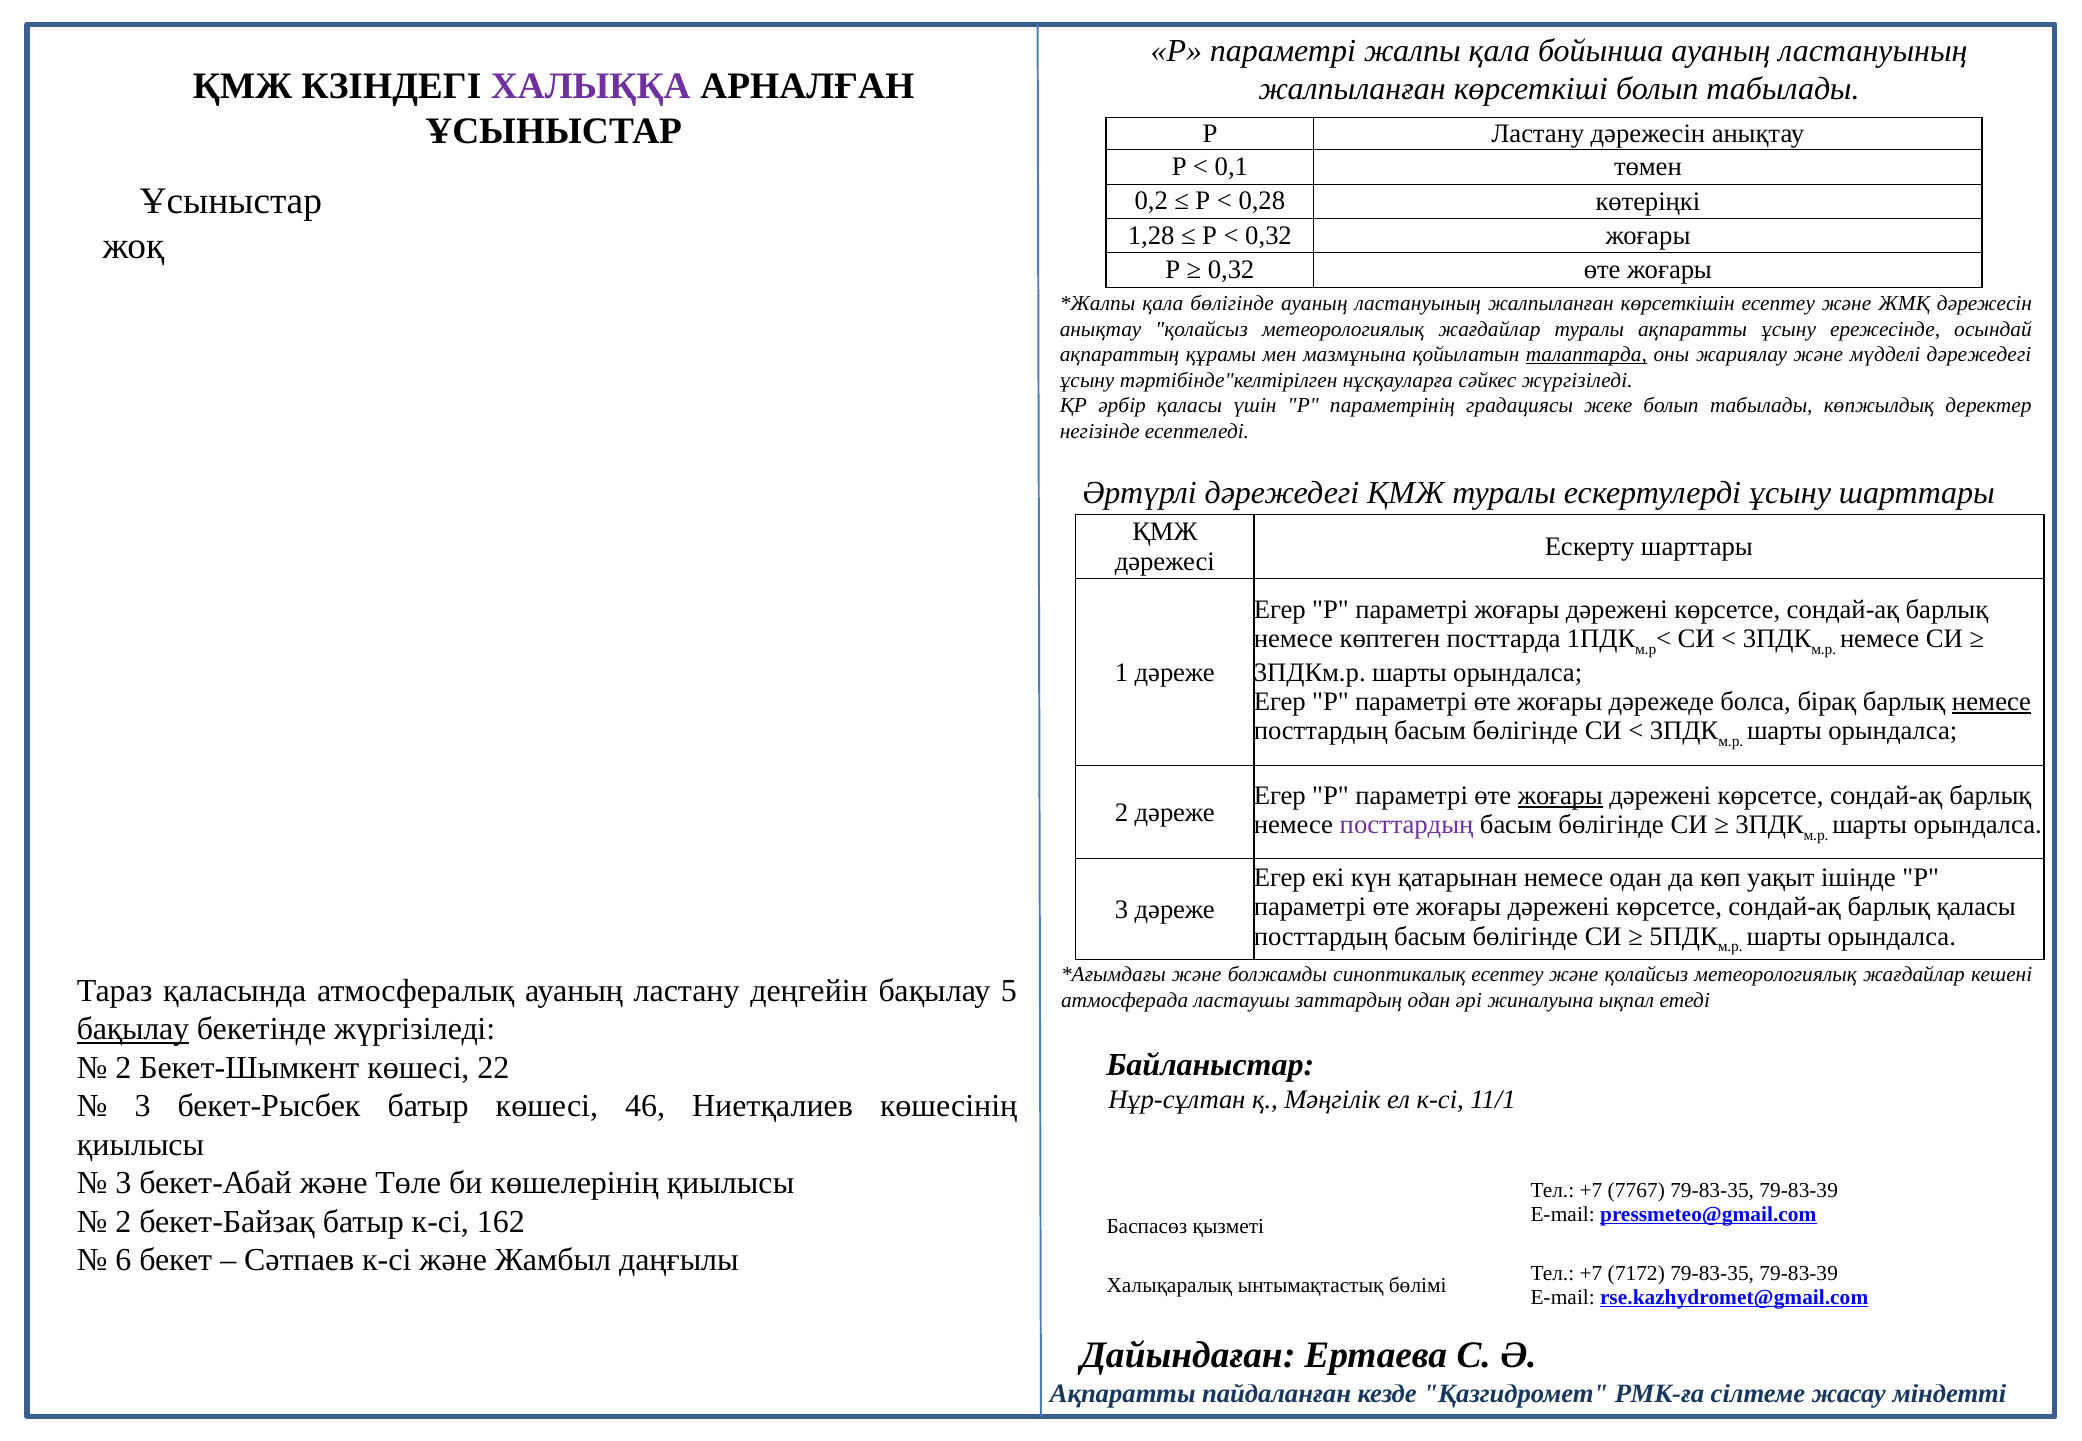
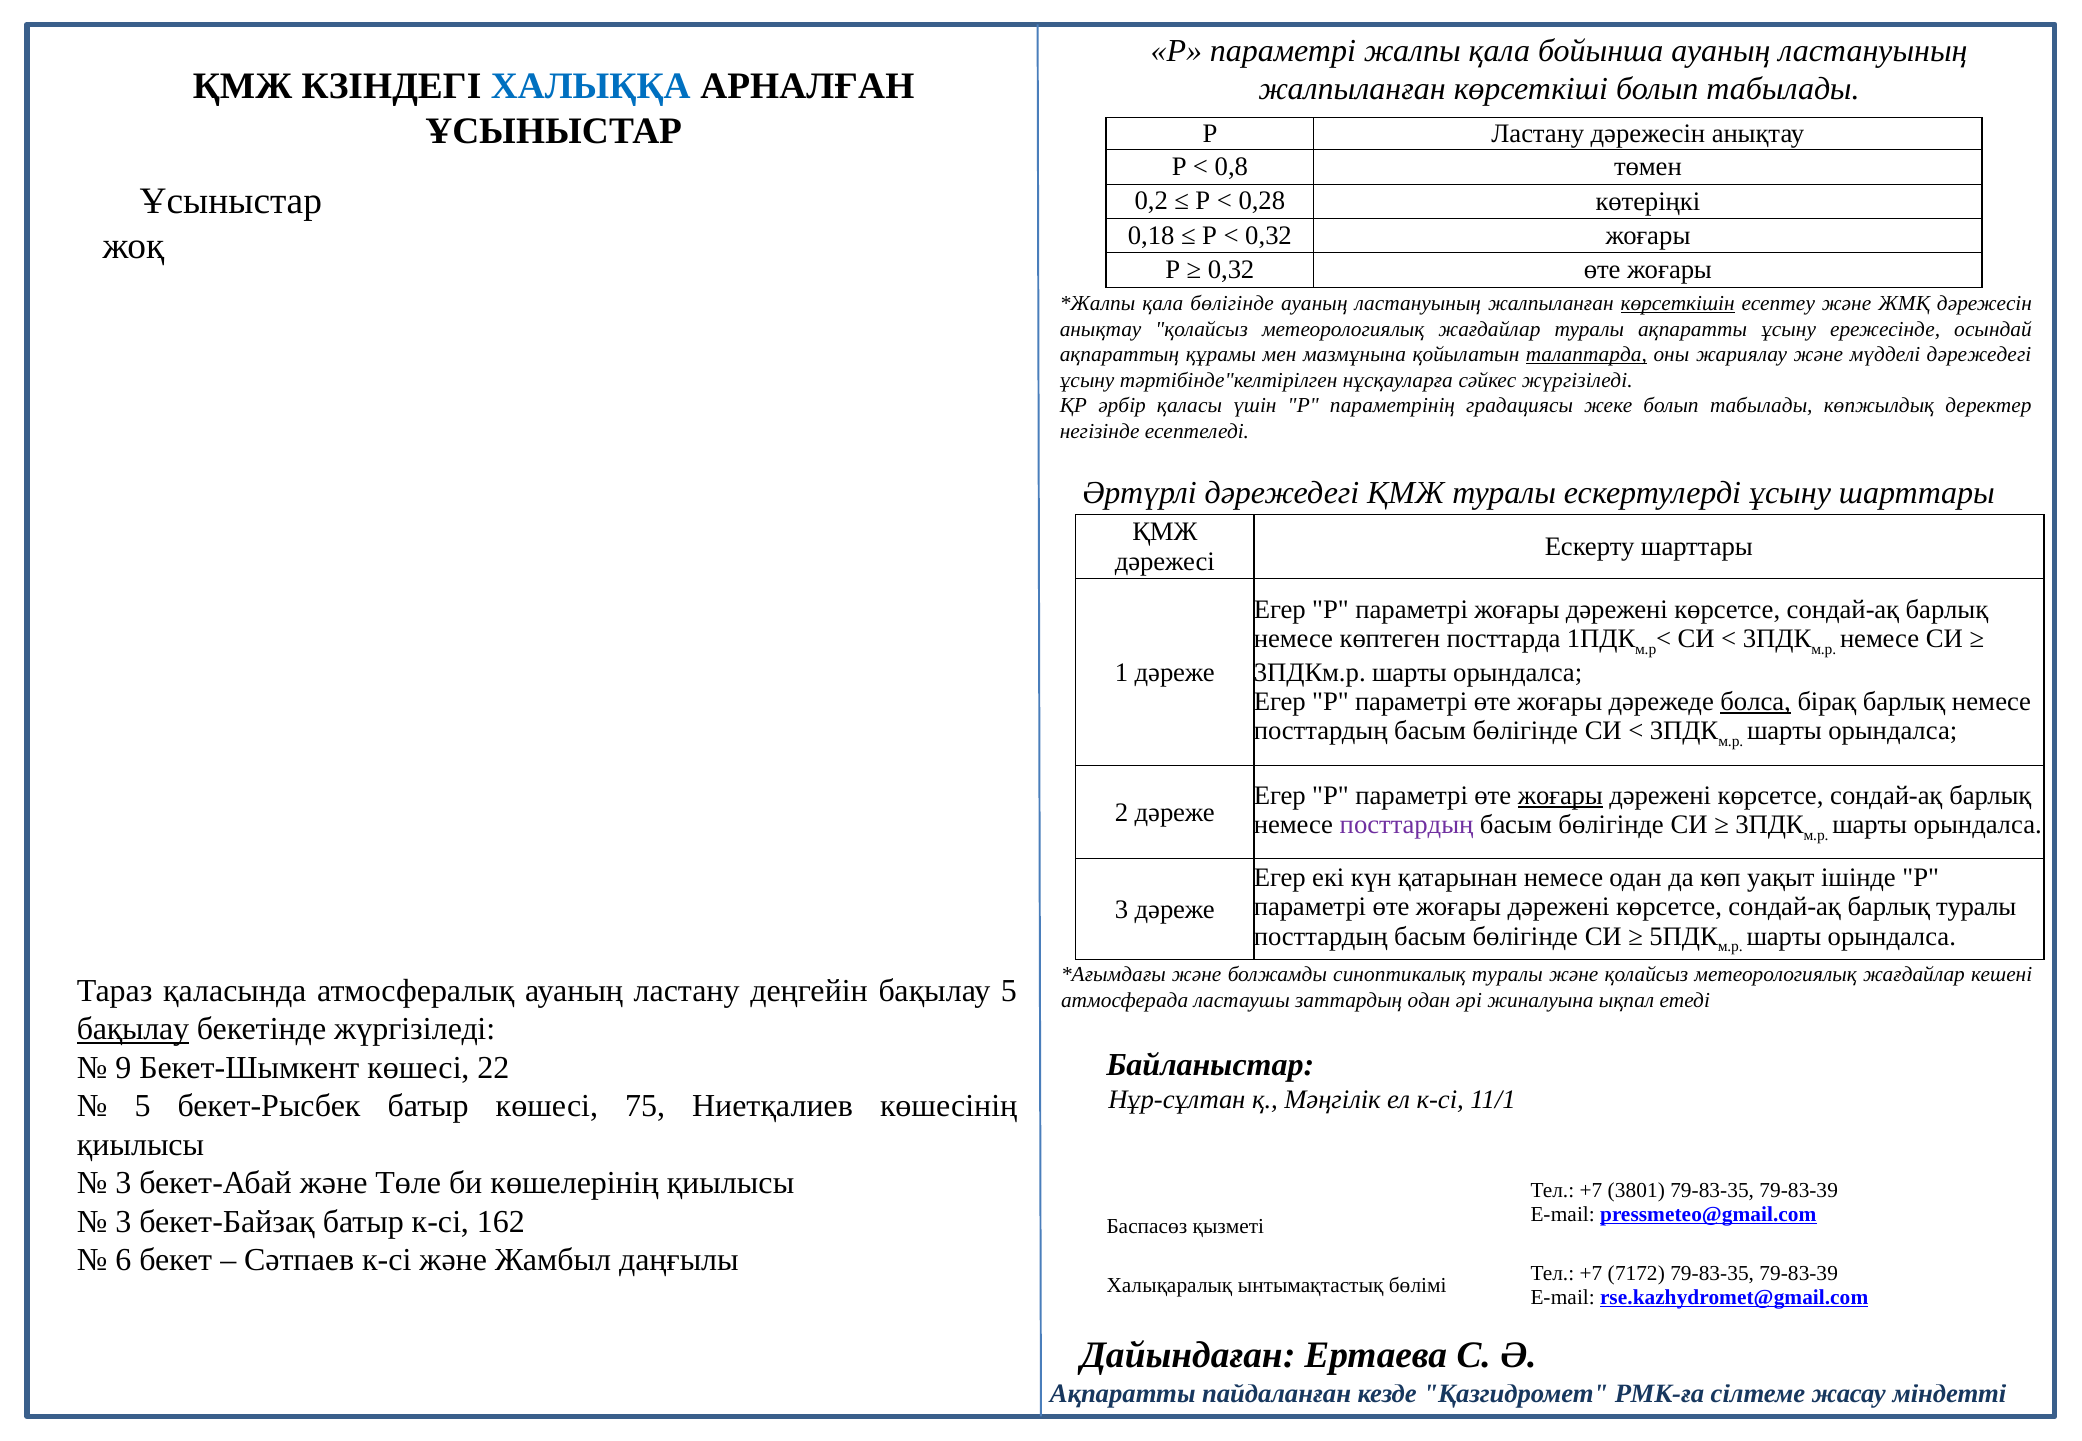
ХАЛЫҚҚА colour: purple -> blue
0,1: 0,1 -> 0,8
1,28: 1,28 -> 0,18
көрсеткішін underline: none -> present
болса underline: none -> present
немесе at (1991, 702) underline: present -> none
барлық қаласы: қаласы -> туралы
синоптикалық есептеу: есептеу -> туралы
2 at (123, 1068): 2 -> 9
3 at (143, 1107): 3 -> 5
46: 46 -> 75
7767: 7767 -> 3801
2 at (123, 1222): 2 -> 3
